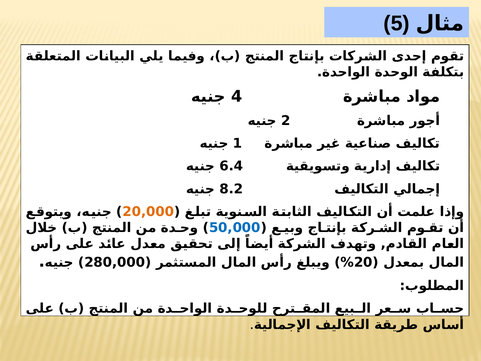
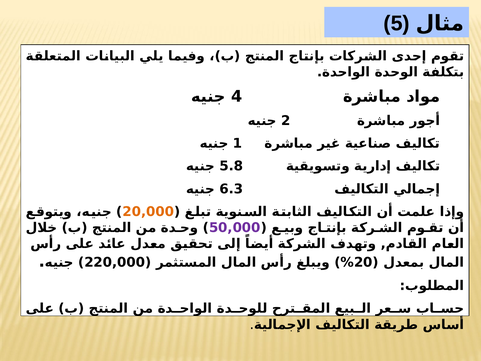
6.4: 6.4 -> 5.8
8.2: 8.2 -> 6.3
50,000 colour: blue -> purple
280,000: 280,000 -> 220,000
